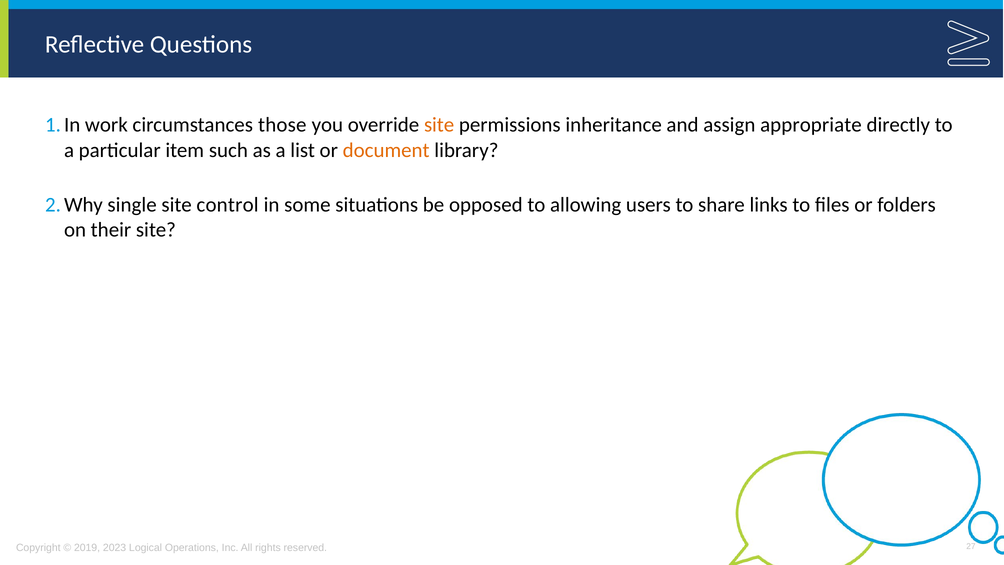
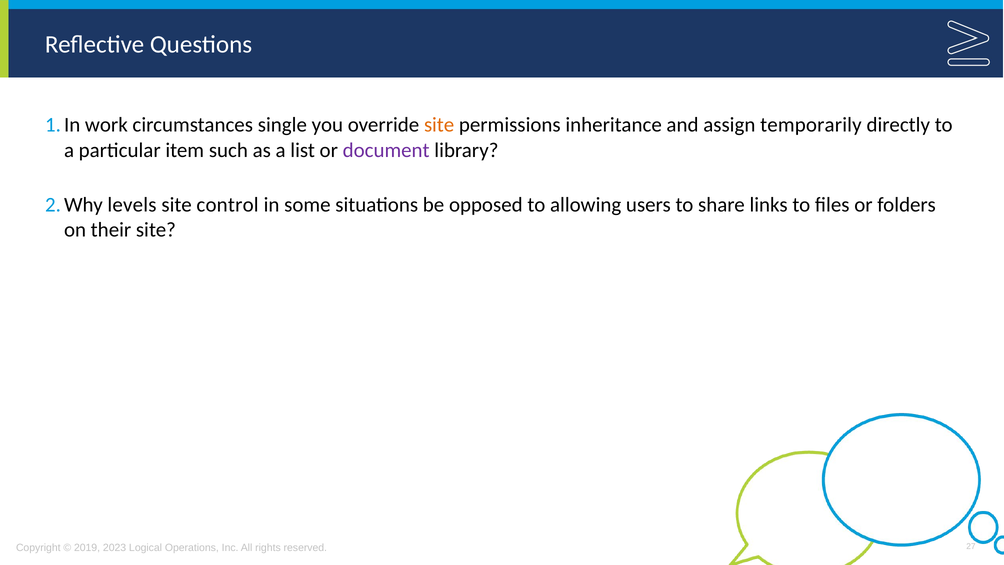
those: those -> single
appropriate: appropriate -> temporarily
document colour: orange -> purple
single: single -> levels
